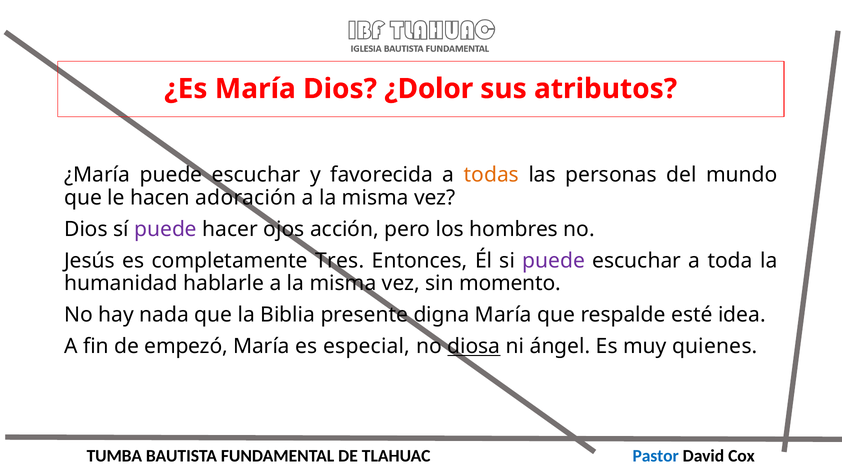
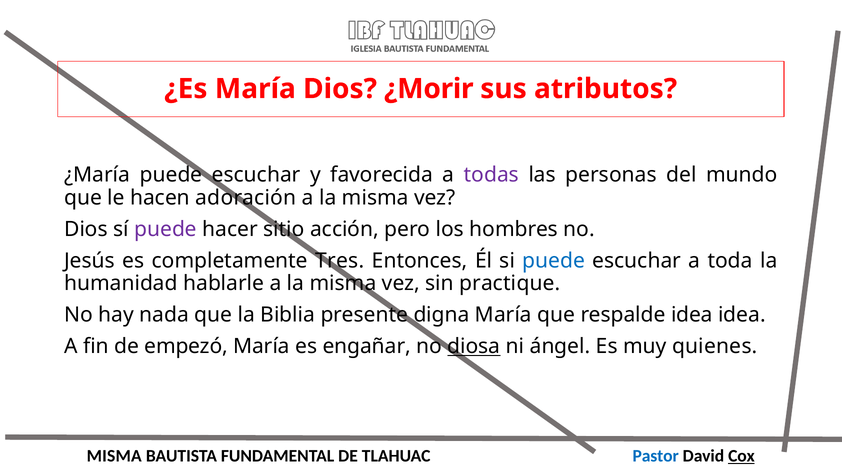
¿Dolor: ¿Dolor -> ¿Morir
todas colour: orange -> purple
ojos: ojos -> sitio
puede at (554, 260) colour: purple -> blue
momento: momento -> practique
respalde esté: esté -> idea
especial: especial -> engañar
TUMBA at (114, 456): TUMBA -> MISMA
Cox underline: none -> present
